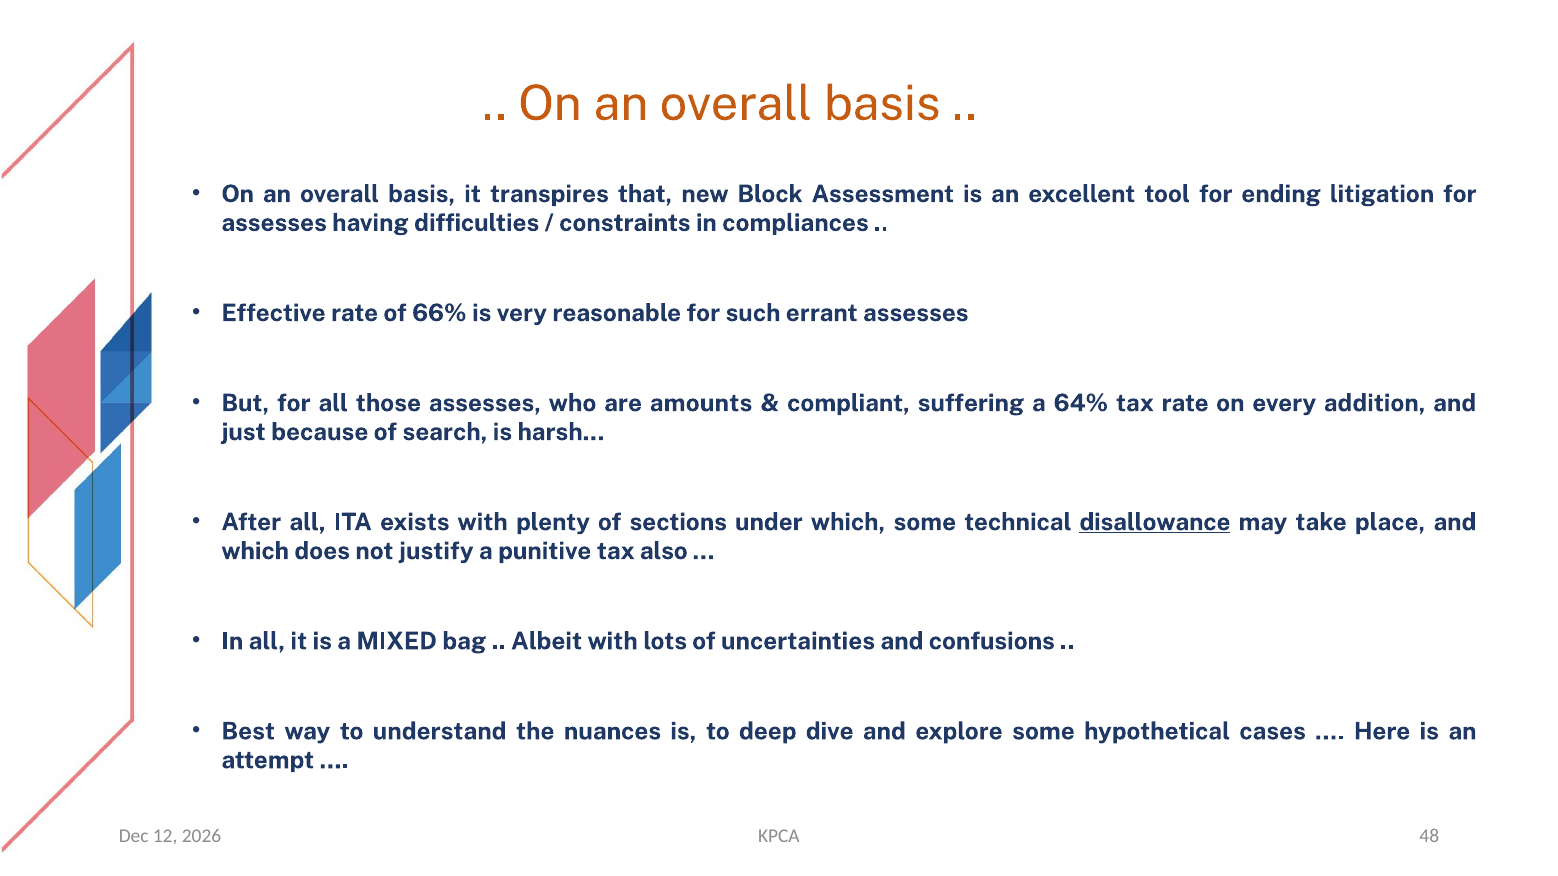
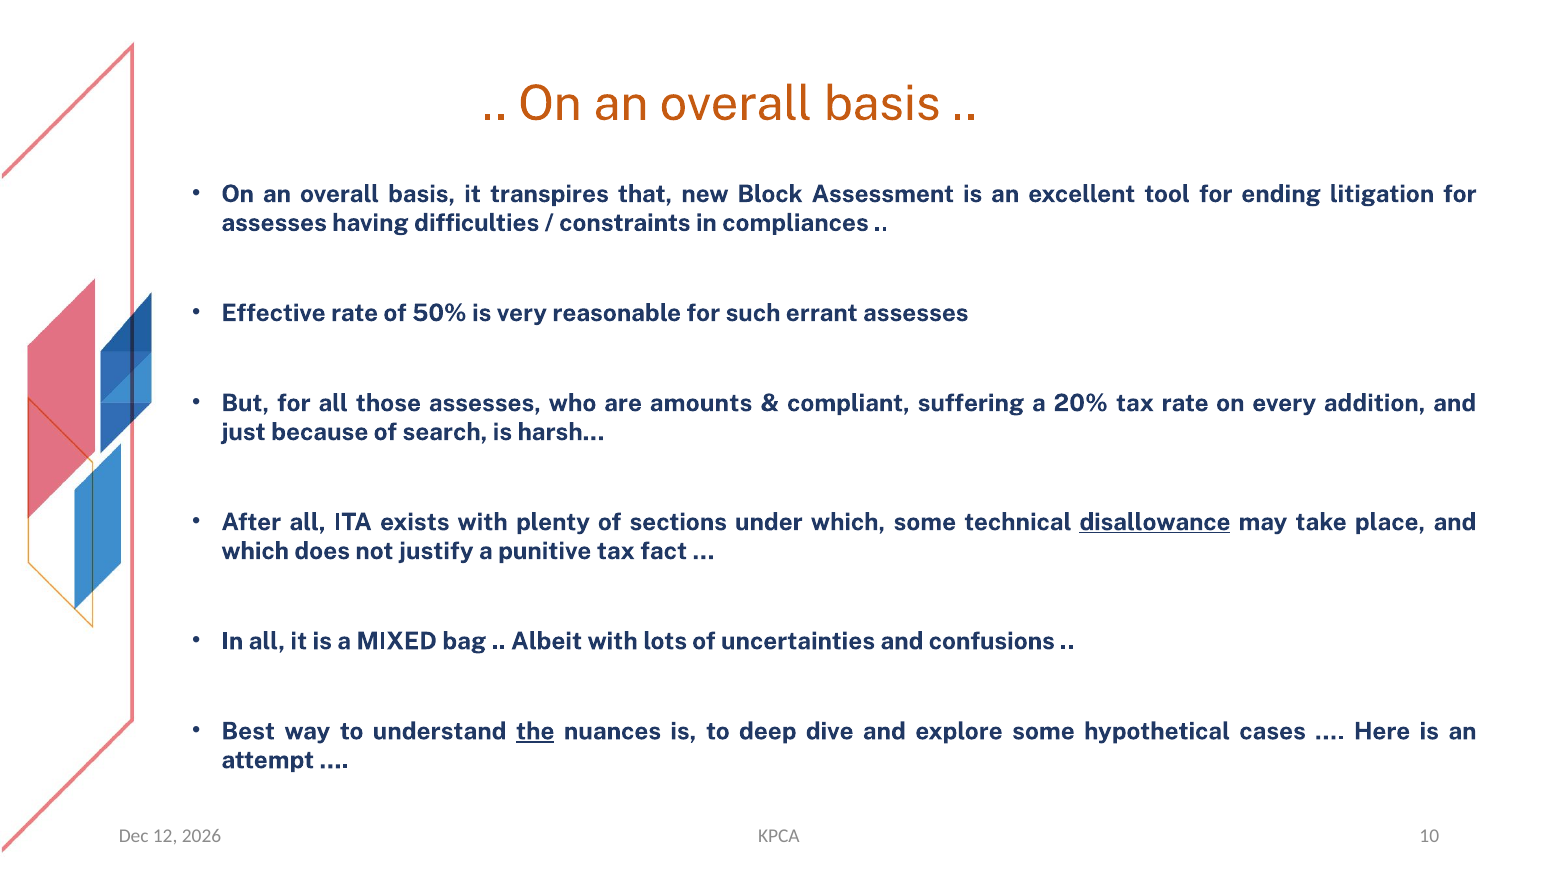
66%: 66% -> 50%
64%: 64% -> 20%
also: also -> fact
the underline: none -> present
48: 48 -> 10
